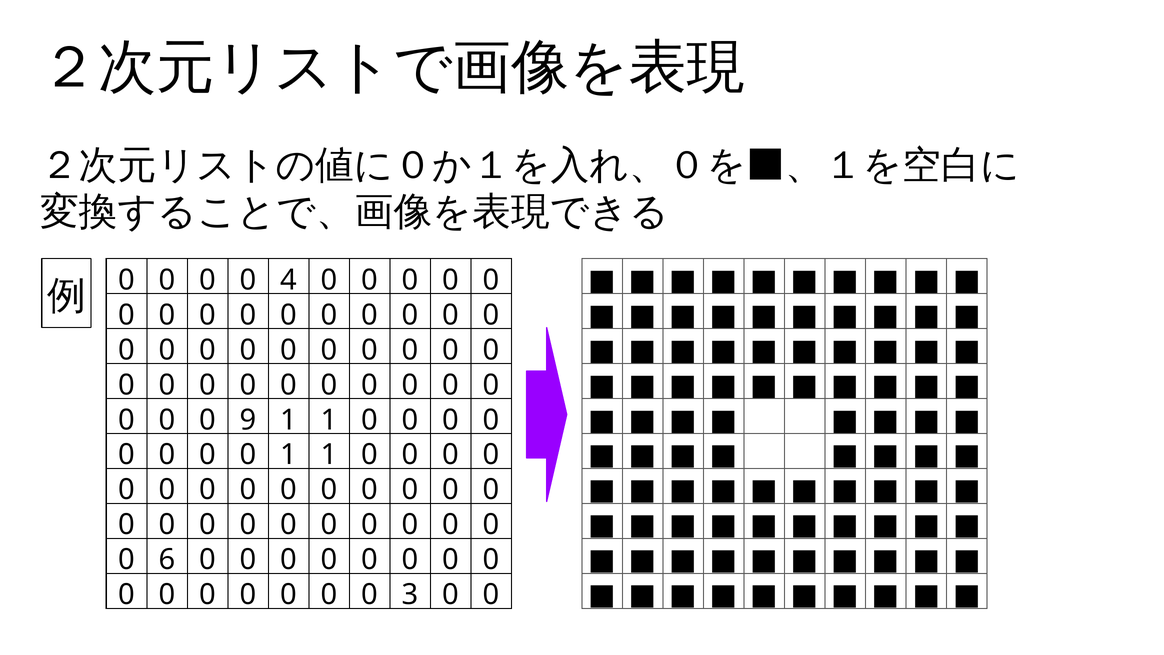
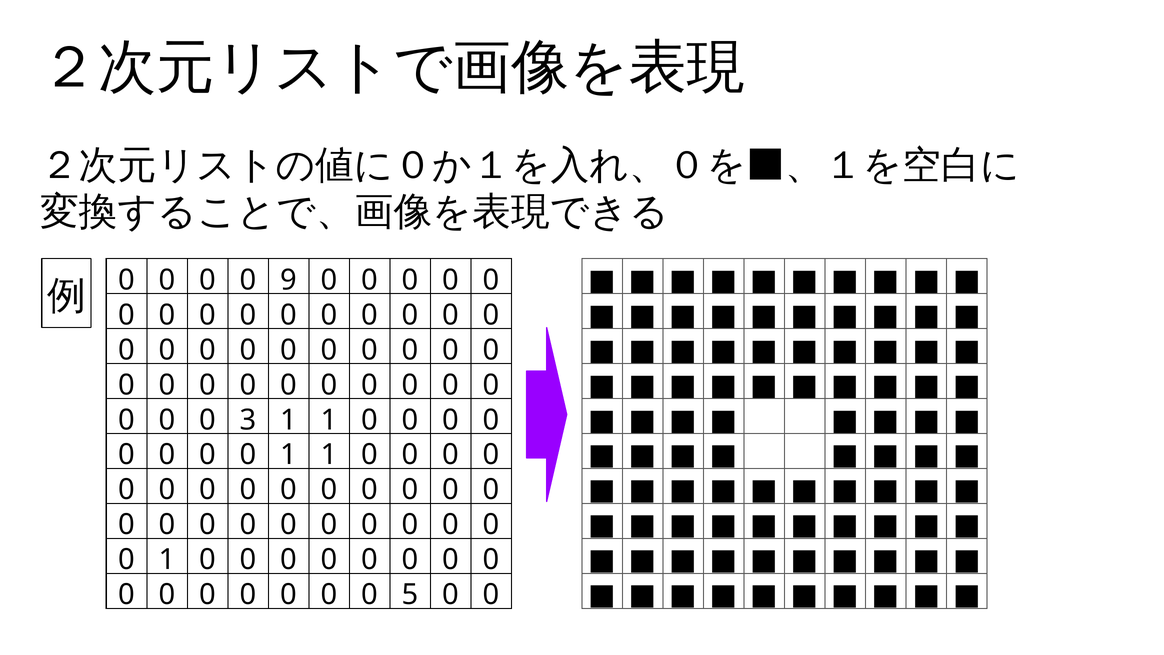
4: 4 -> 9
9: 9 -> 3
6 at (167, 560): 6 -> 1
3: 3 -> 5
